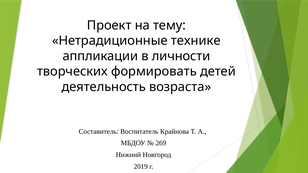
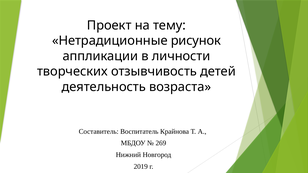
технике: технике -> рисунок
формировать: формировать -> отзывчивость
